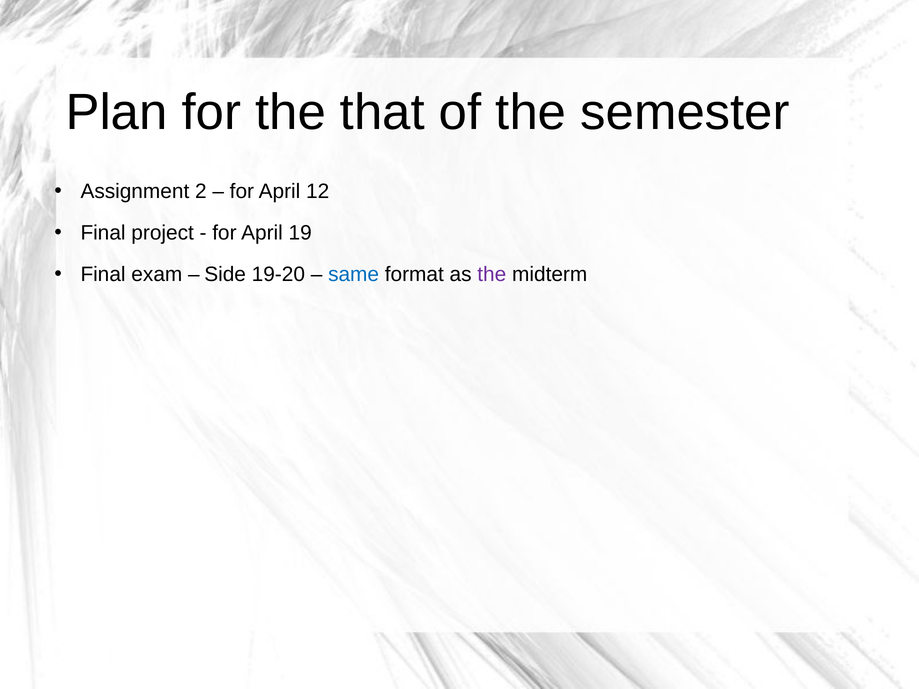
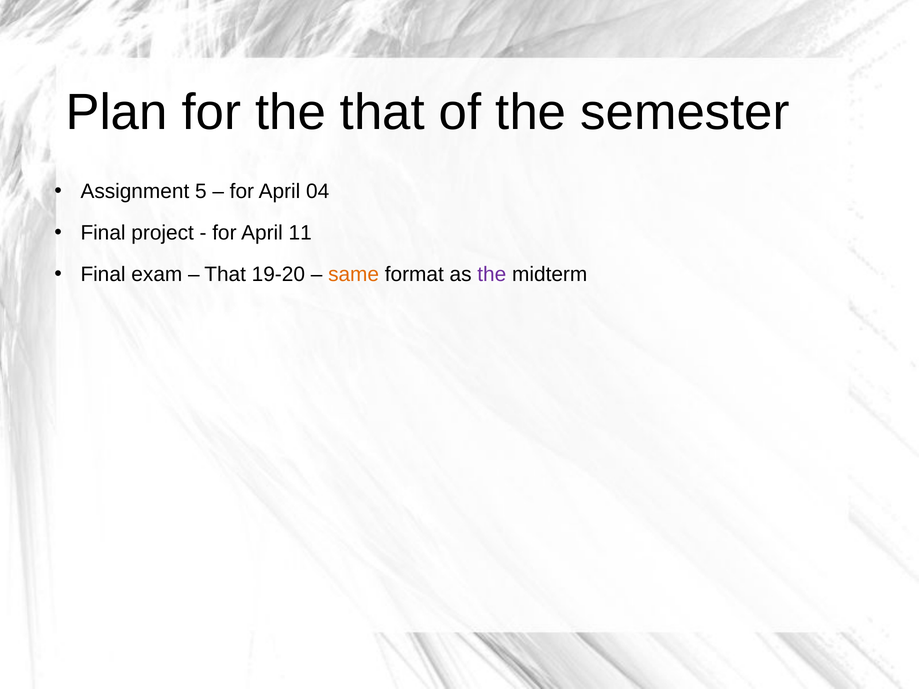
2: 2 -> 5
12: 12 -> 04
19: 19 -> 11
Side at (225, 274): Side -> That
same colour: blue -> orange
